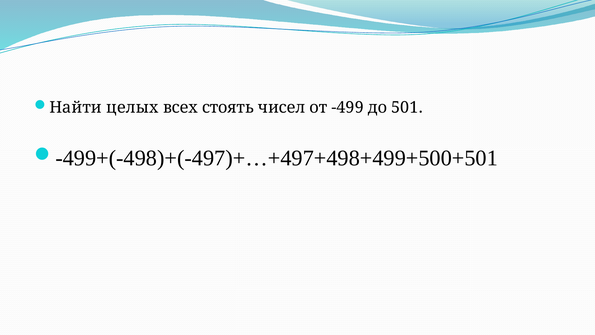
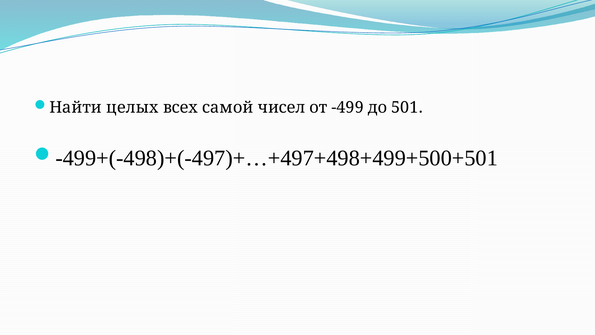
стоять: стоять -> самой
